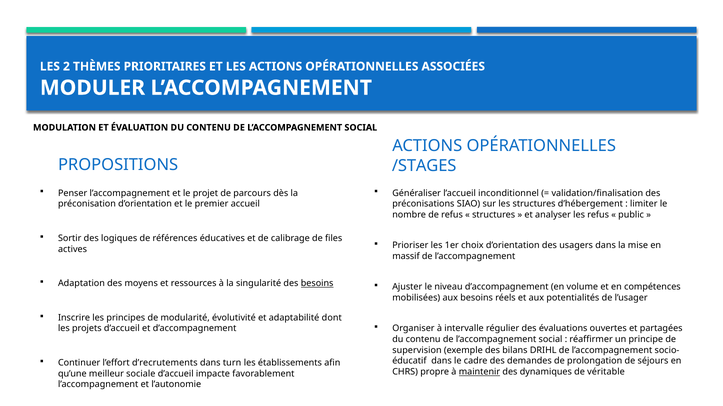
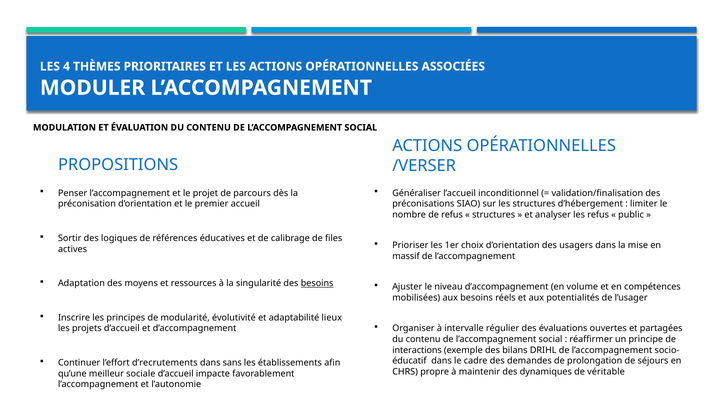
2: 2 -> 4
/STAGES: /STAGES -> /VERSER
dont: dont -> lieux
supervision: supervision -> interactions
turn: turn -> sans
maintenir underline: present -> none
